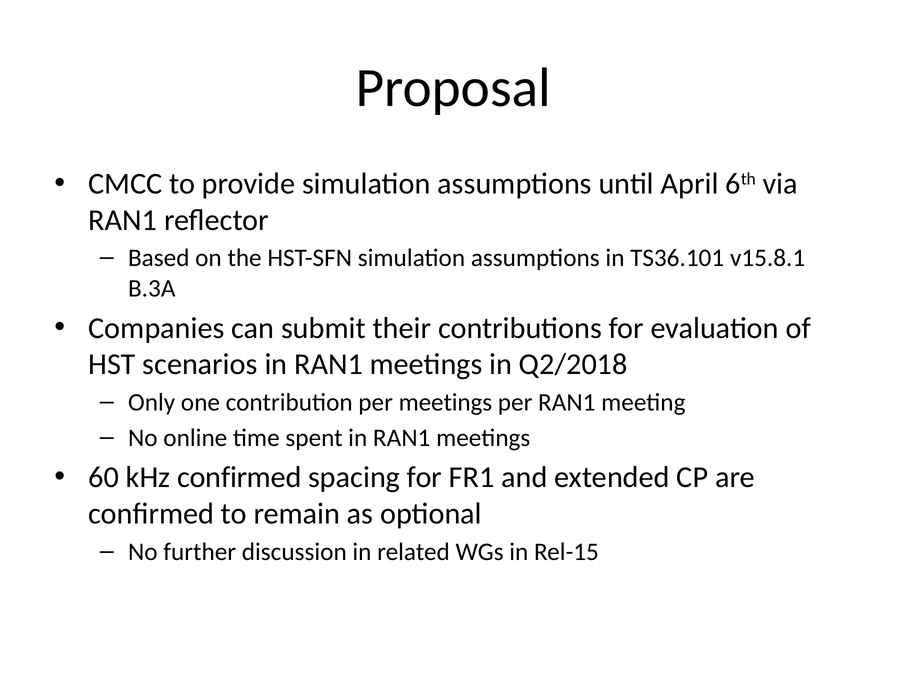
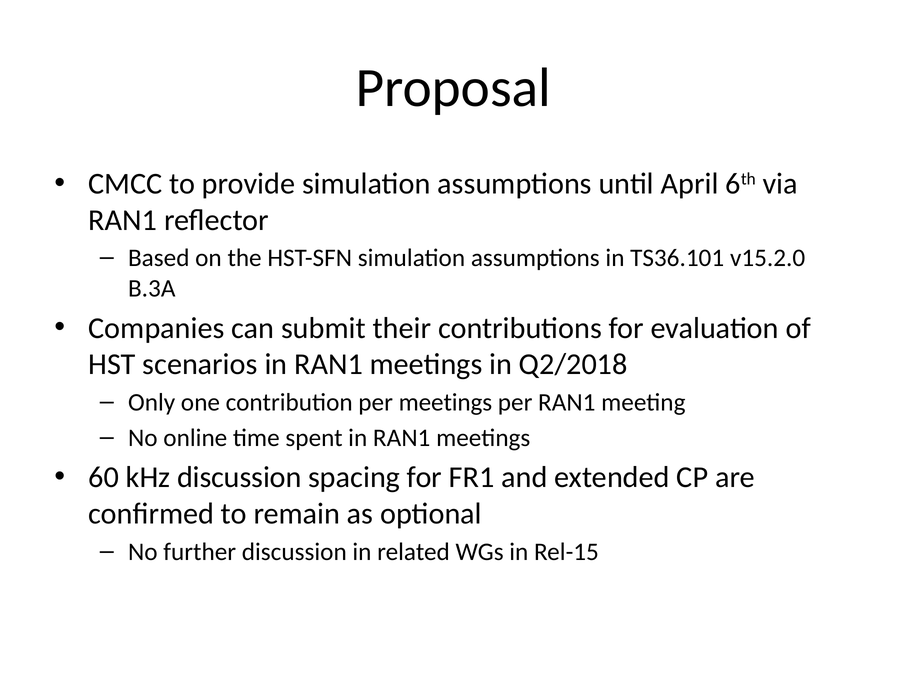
v15.8.1: v15.8.1 -> v15.2.0
kHz confirmed: confirmed -> discussion
